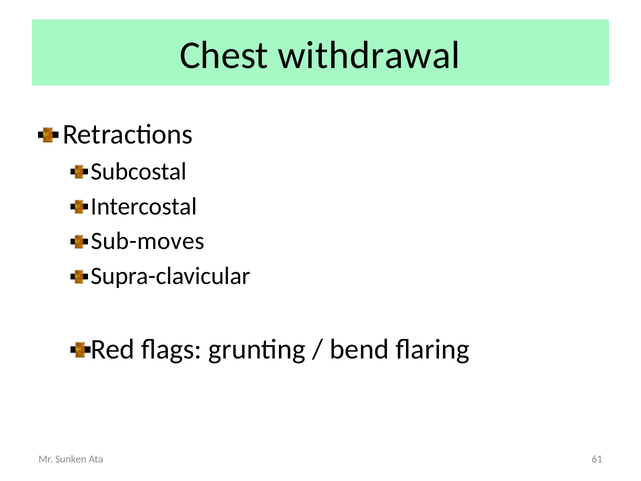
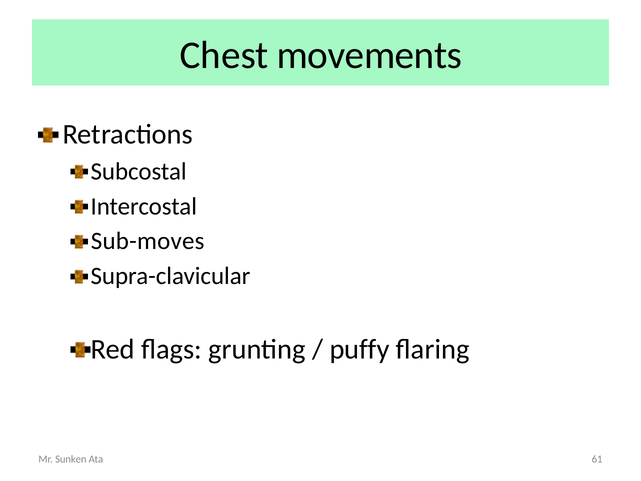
withdrawal: withdrawal -> movements
bend: bend -> puffy
